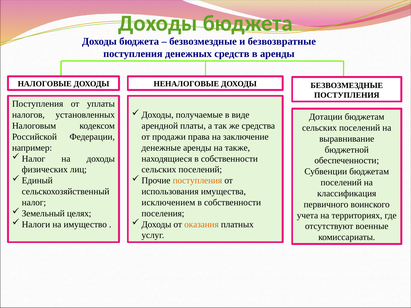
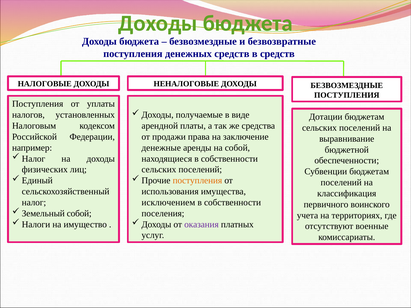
в аренды: аренды -> средств
на также: также -> собой
целях at (79, 214): целях -> собой
оказания colour: orange -> purple
